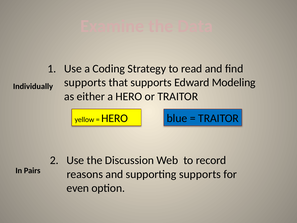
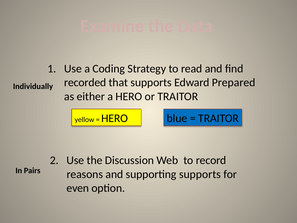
supports at (85, 82): supports -> recorded
Modeling: Modeling -> Prepared
